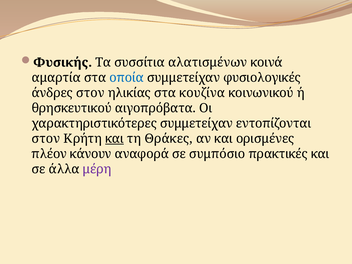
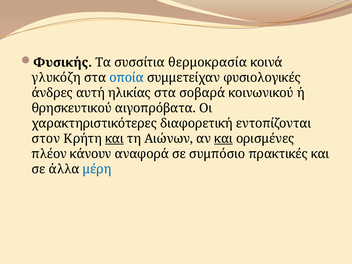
αλατισμένων: αλατισμένων -> θερμοκρασία
αμαρτία: αμαρτία -> γλυκόζη
άνδρες στον: στον -> αυτή
κουζίνα: κουζίνα -> σοβαρά
χαρακτηριστικότερες συμμετείχαν: συμμετείχαν -> διαφορετική
Θράκες: Θράκες -> Αιώνων
και at (224, 139) underline: none -> present
μέρη colour: purple -> blue
